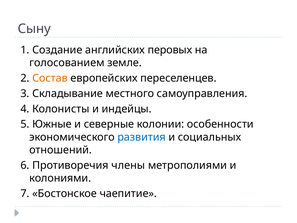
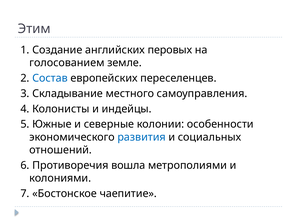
Сыну: Сыну -> Этим
Состав colour: orange -> blue
члены: члены -> вошла
